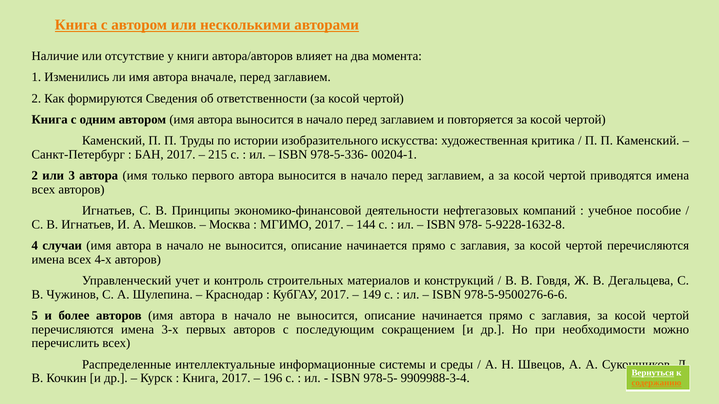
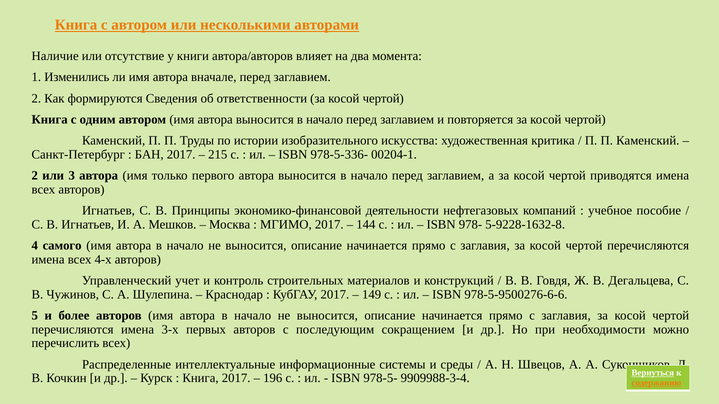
случаи: случаи -> самого
